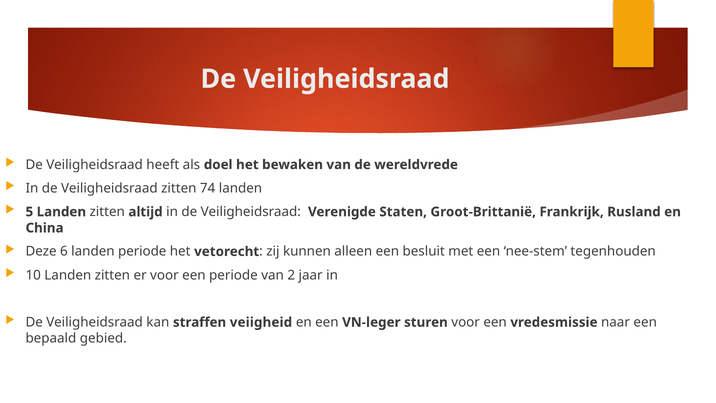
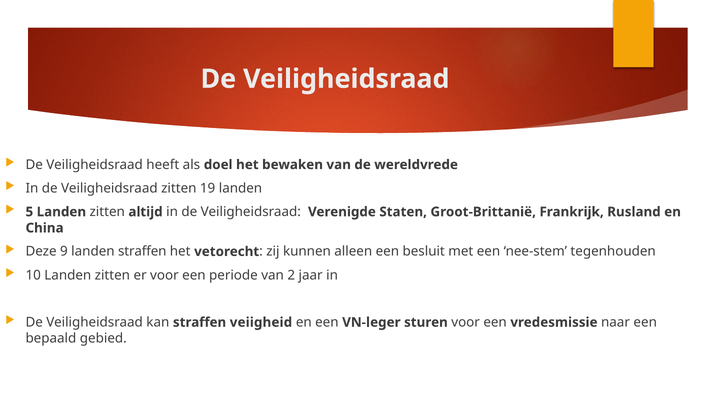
74: 74 -> 19
6: 6 -> 9
landen periode: periode -> straffen
